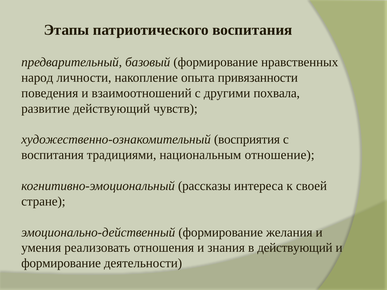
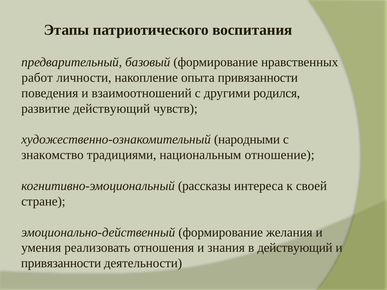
народ: народ -> работ
похвала: похвала -> родился
восприятия: восприятия -> народными
воспитания at (52, 155): воспитания -> знакомство
формирование at (61, 263): формирование -> привязанности
